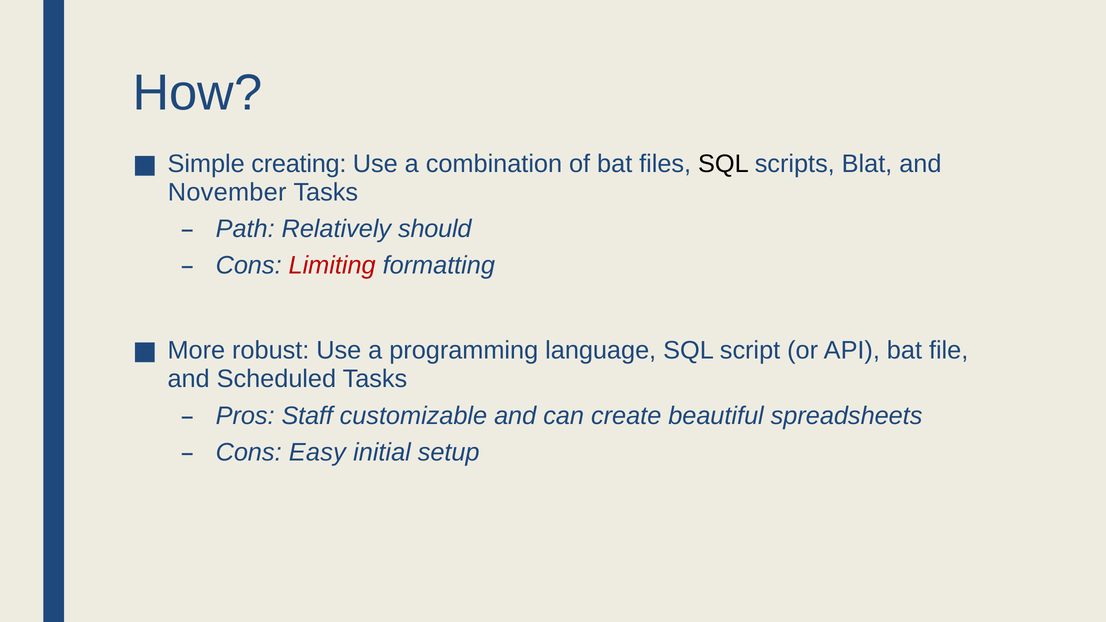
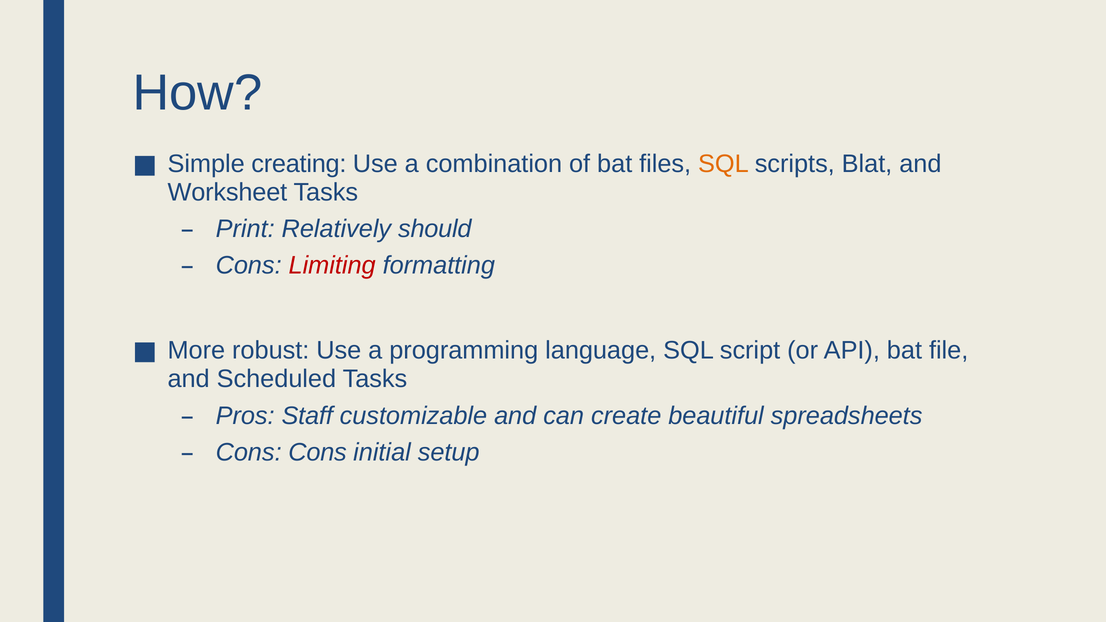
SQL at (723, 164) colour: black -> orange
November: November -> Worksheet
Path: Path -> Print
Cons Easy: Easy -> Cons
